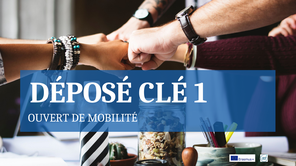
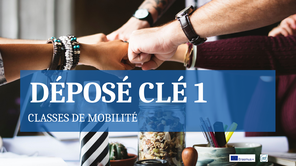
OUVERT: OUVERT -> CLASSES
